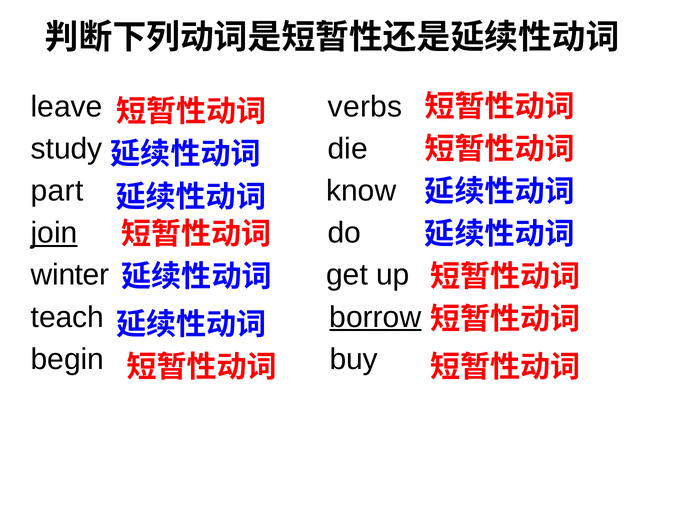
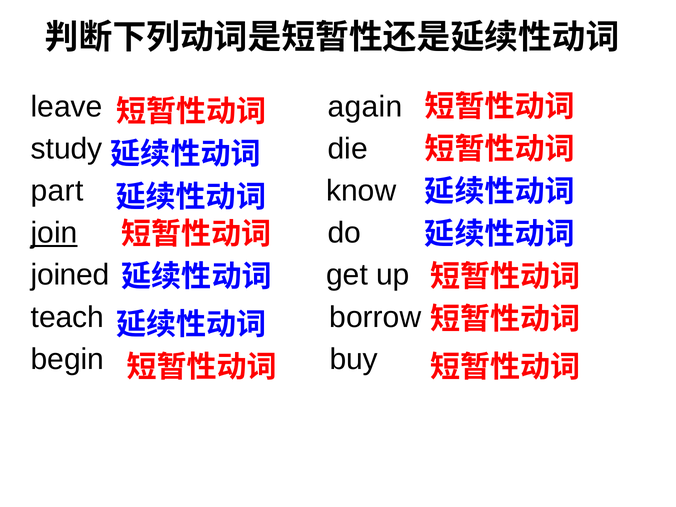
verbs: verbs -> again
winter: winter -> joined
borrow underline: present -> none
